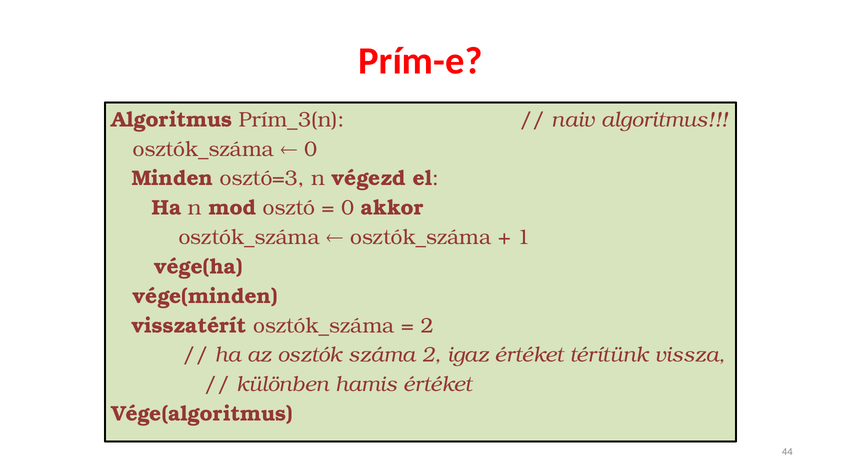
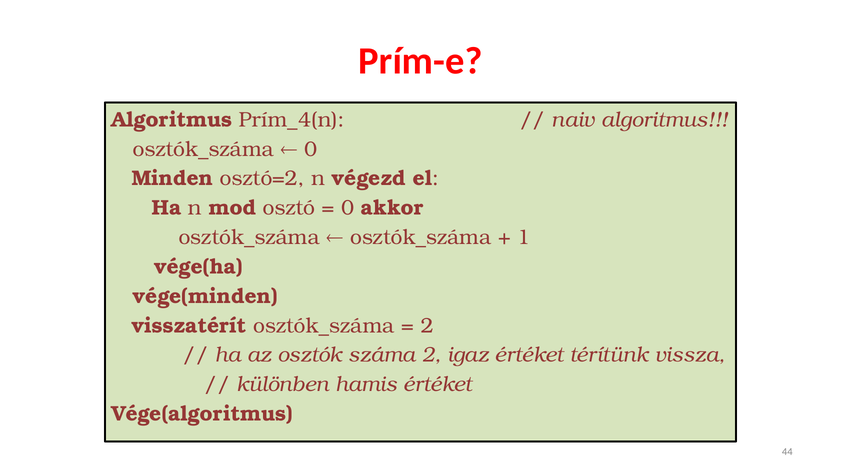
Prím_3(n: Prím_3(n -> Prím_4(n
osztó=3: osztó=3 -> osztó=2
